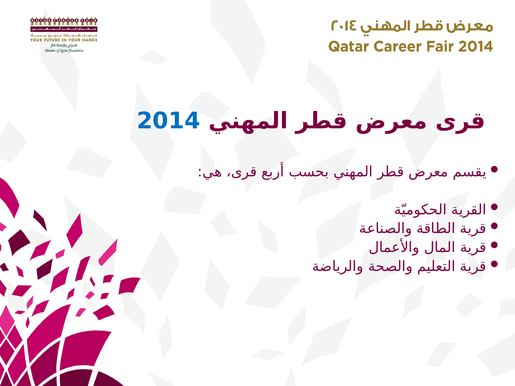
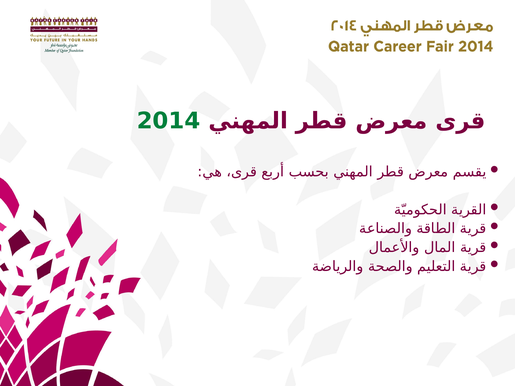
2014 colour: blue -> green
